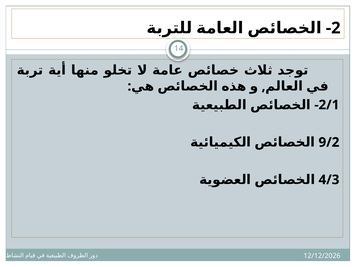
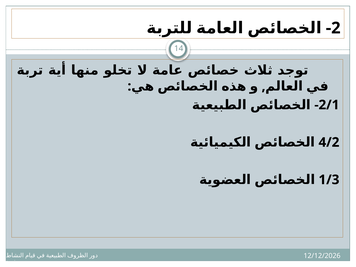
9/2: 9/2 -> 4/2
4/3: 4/3 -> 1/3
